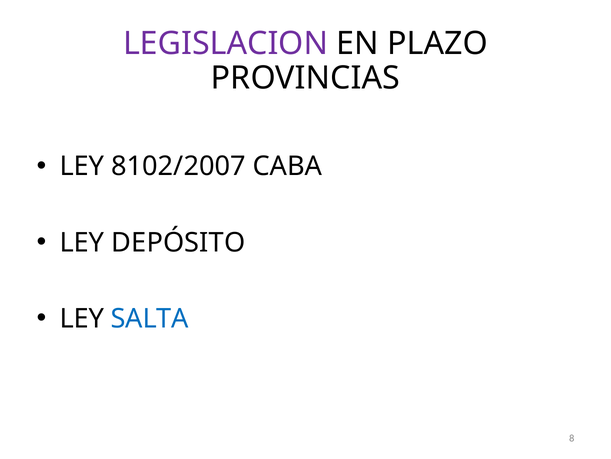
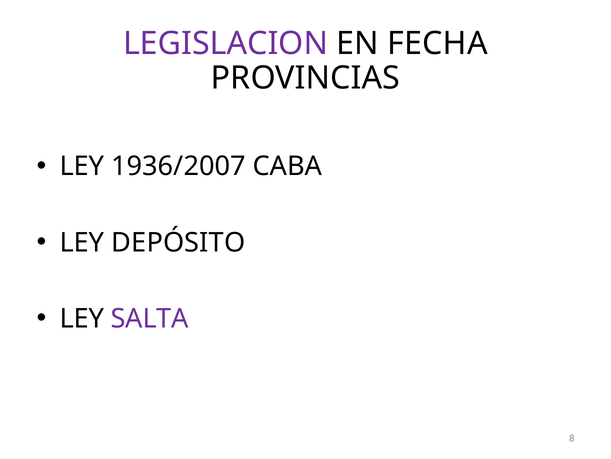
PLAZO: PLAZO -> FECHA
8102/2007: 8102/2007 -> 1936/2007
SALTA colour: blue -> purple
